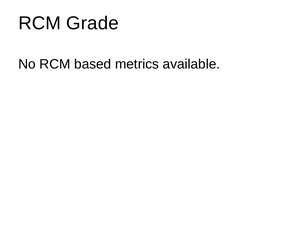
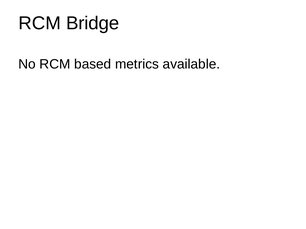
Grade: Grade -> Bridge
